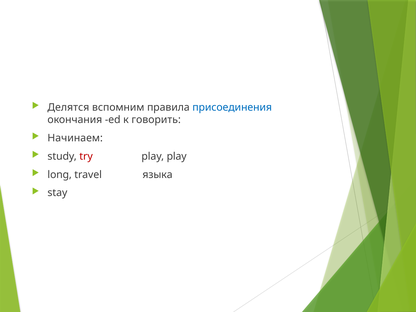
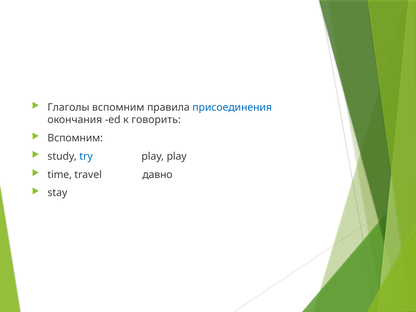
Делятся: Делятся -> Глаголы
Начинаем at (75, 138): Начинаем -> Вспомним
try colour: red -> blue
long: long -> time
языка: языка -> давно
